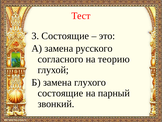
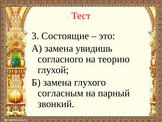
русского: русского -> увидишь
состоящие at (60, 93): состоящие -> согласным
